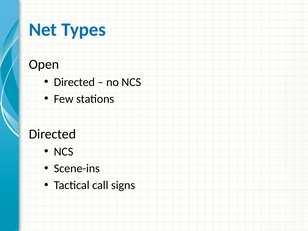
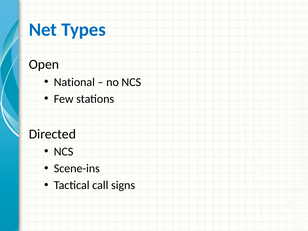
Directed at (74, 82): Directed -> National
